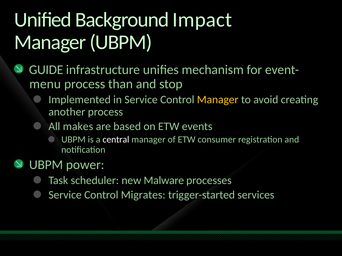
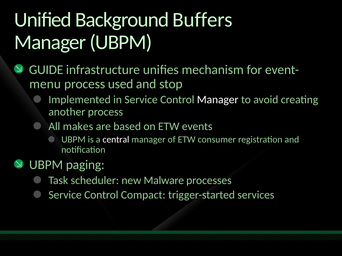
Impact: Impact -> Buffers
than: than -> used
Manager at (218, 100) colour: yellow -> white
power: power -> paging
Migrates: Migrates -> Compact
